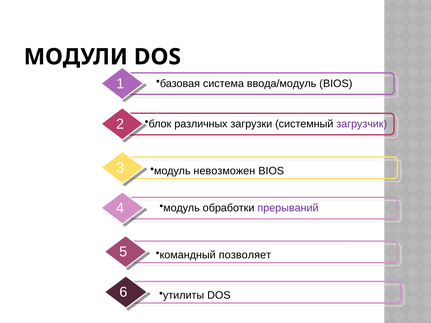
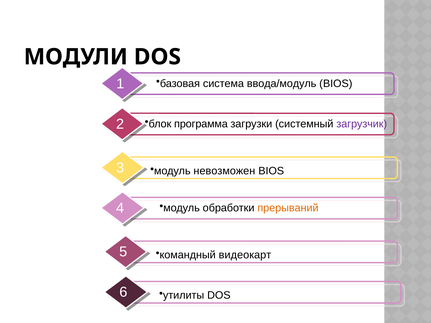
различных: различных -> программа
прерываний colour: purple -> orange
позволяет: позволяет -> видеокарт
